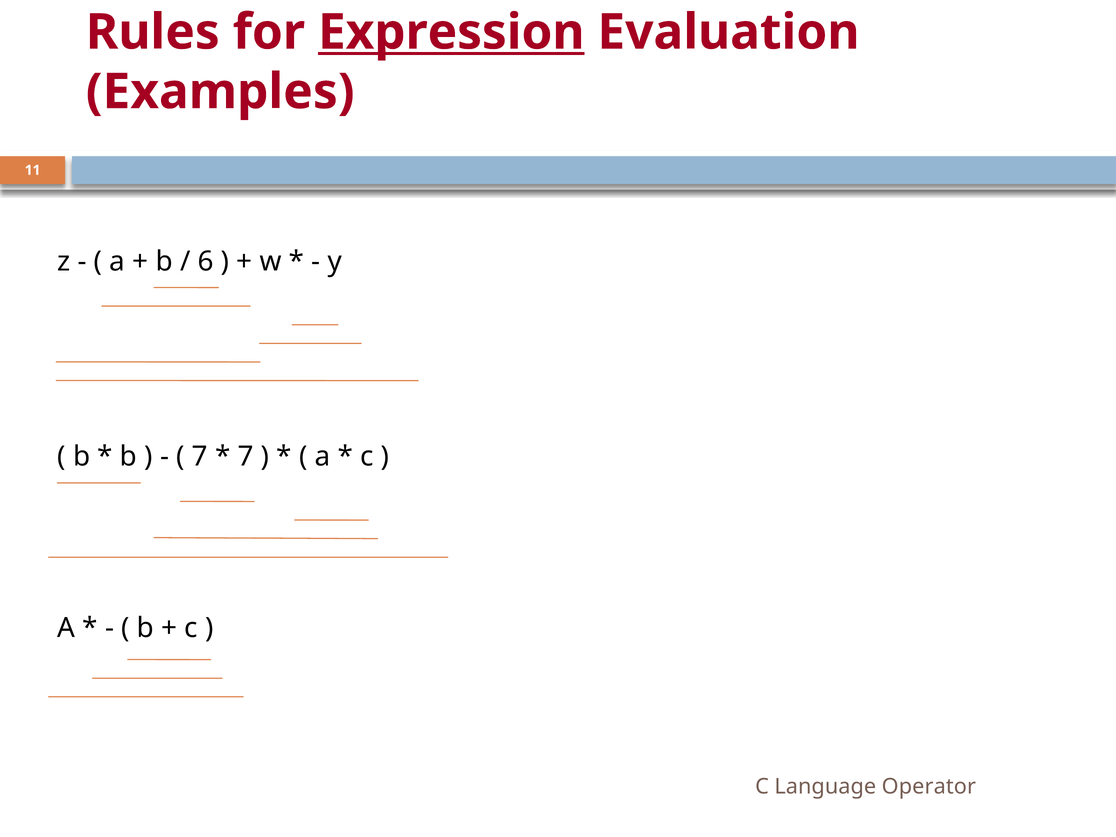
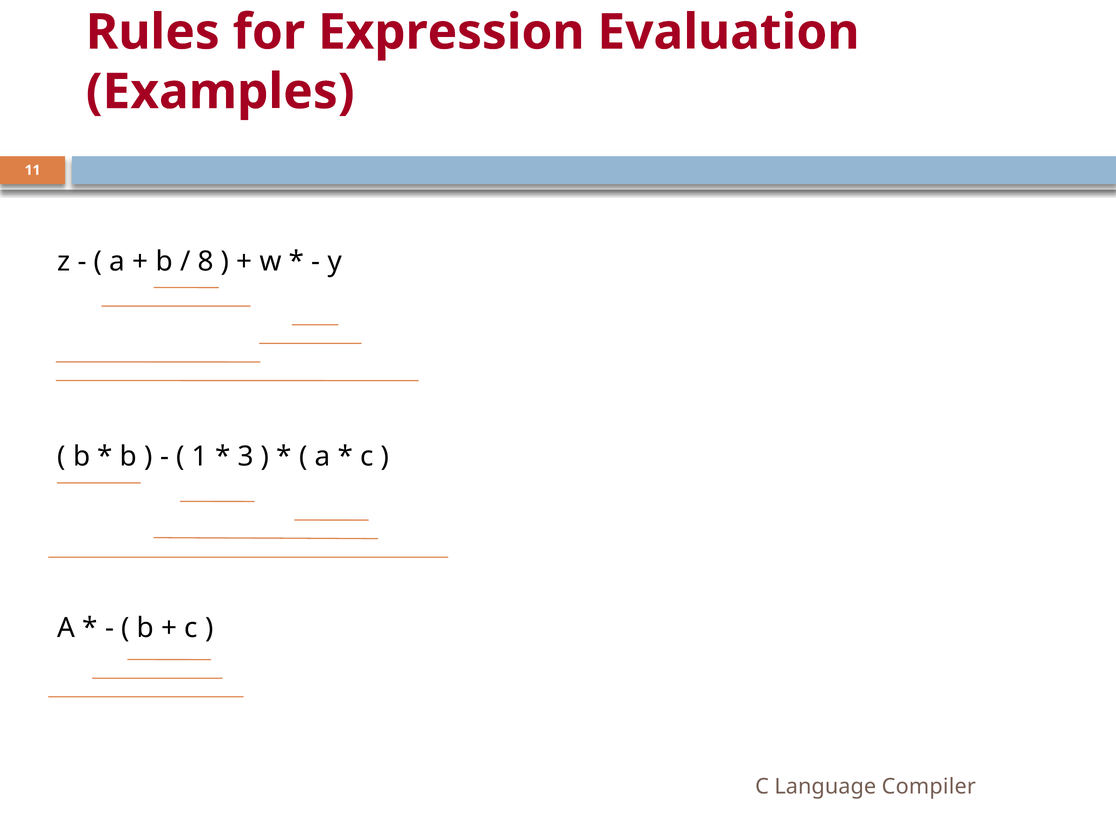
Expression underline: present -> none
6: 6 -> 8
7 at (200, 457): 7 -> 1
7 at (246, 457): 7 -> 3
Operator: Operator -> Compiler
